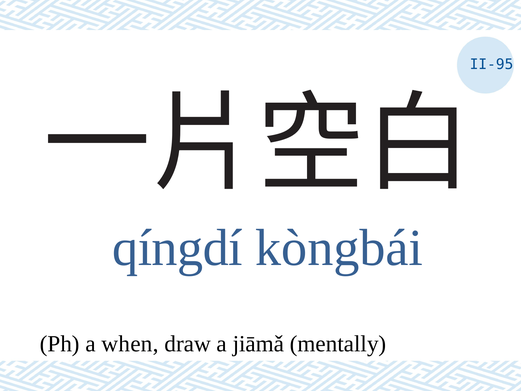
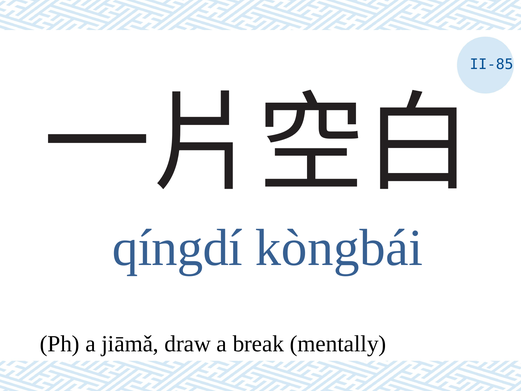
II-95: II-95 -> II-85
when: when -> jiāmǎ
jiāmǎ: jiāmǎ -> break
